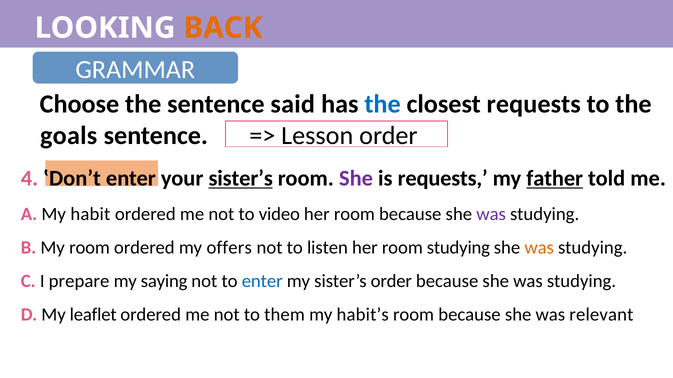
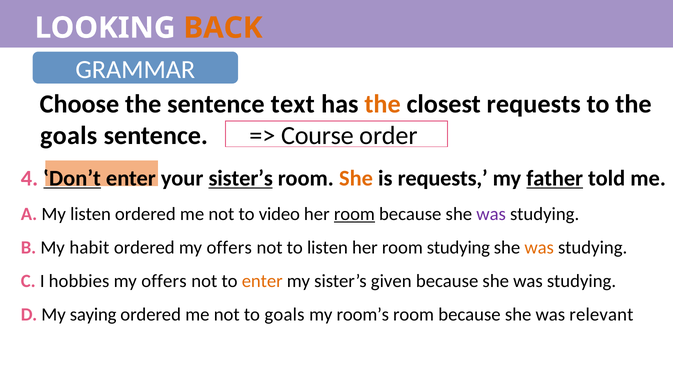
said: said -> text
the at (383, 104) colour: blue -> orange
Lesson: Lesson -> Course
‛Don’t underline: none -> present
She at (356, 179) colour: purple -> orange
My habit: habit -> listen
room at (354, 214) underline: none -> present
My room: room -> habit
prepare: prepare -> hobbies
saying at (164, 282): saying -> offers
enter at (262, 282) colour: blue -> orange
sister’s order: order -> given
leaflet: leaflet -> saying
to them: them -> goals
habit’s: habit’s -> room’s
